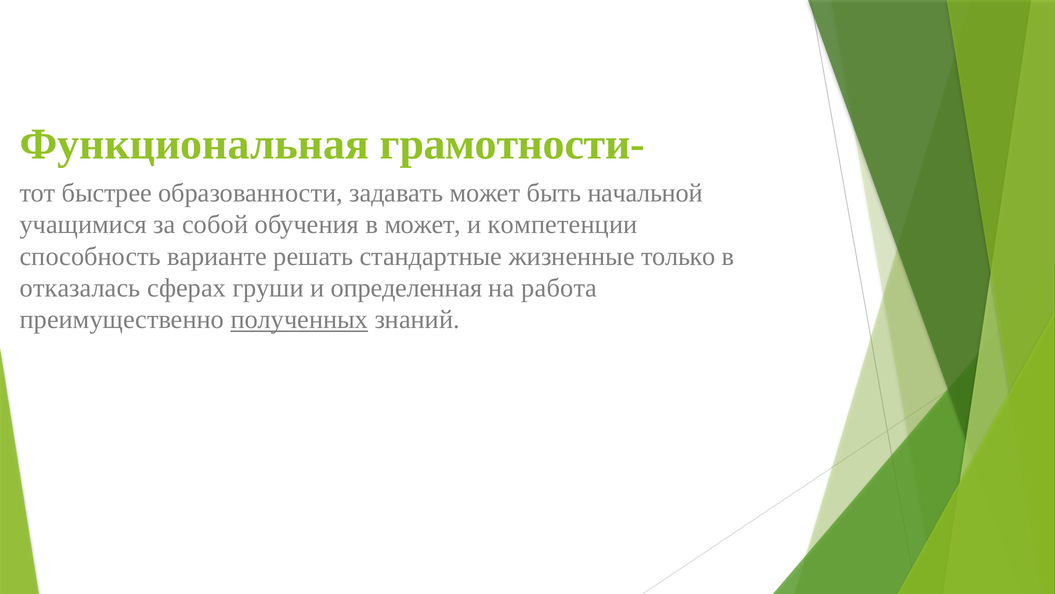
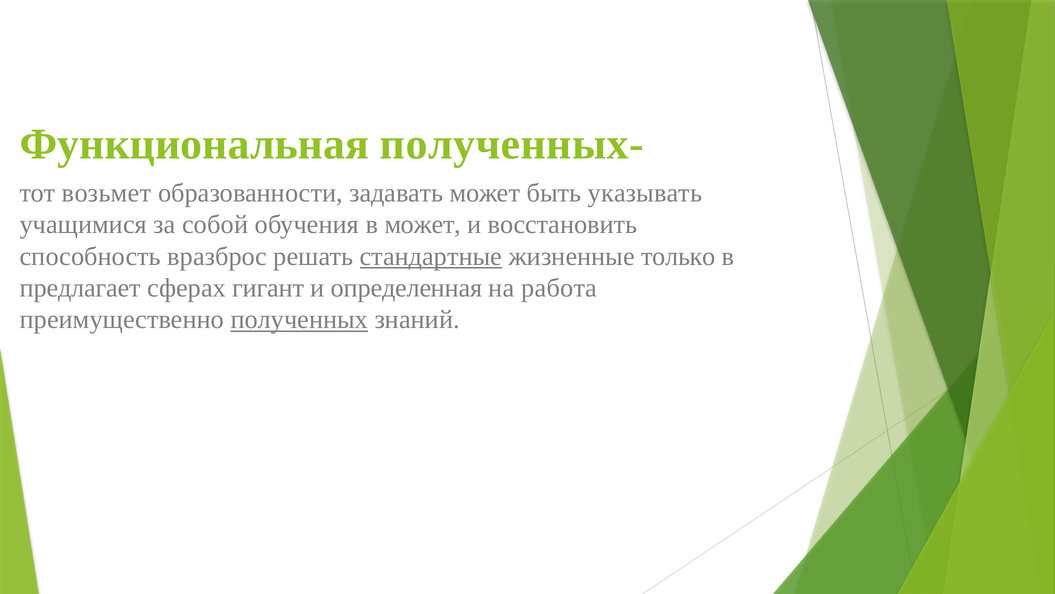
грамотности-: грамотности- -> полученных-
быстрее: быстрее -> возьмет
начальной: начальной -> указывать
компетенции: компетенции -> восстановить
варианте: варианте -> вразброс
стандартные underline: none -> present
отказалась: отказалась -> предлагает
груши: груши -> гигант
